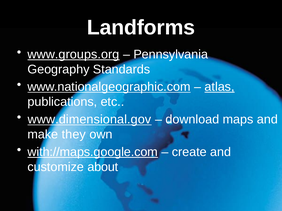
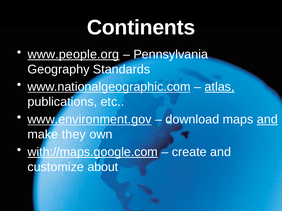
Landforms: Landforms -> Continents
www.groups.org: www.groups.org -> www.people.org
www.dimensional.gov: www.dimensional.gov -> www.environment.gov
and at (267, 120) underline: none -> present
